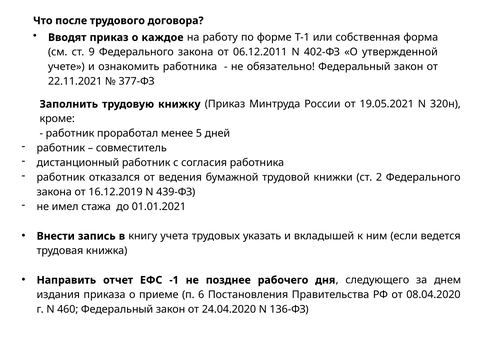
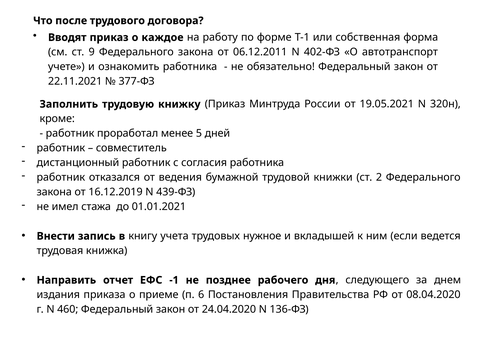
утвержденной: утвержденной -> автотранспорт
указать: указать -> нужное
